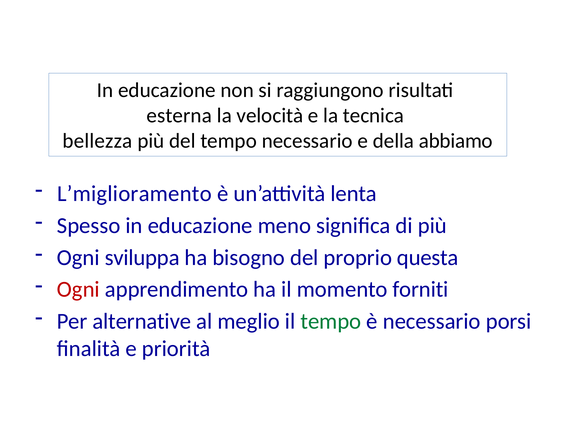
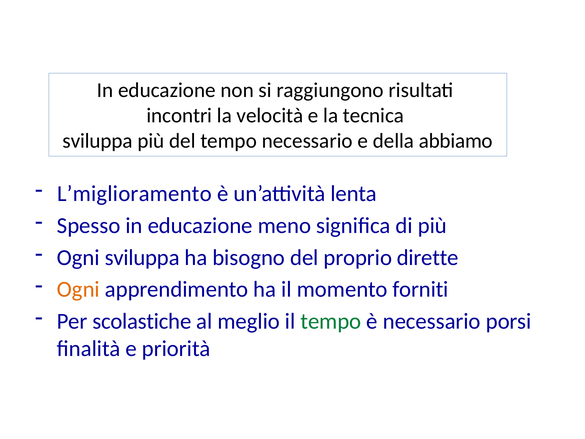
esterna: esterna -> incontri
bellezza at (97, 141): bellezza -> sviluppa
questa: questa -> dirette
Ogni at (78, 289) colour: red -> orange
alternative: alternative -> scolastiche
